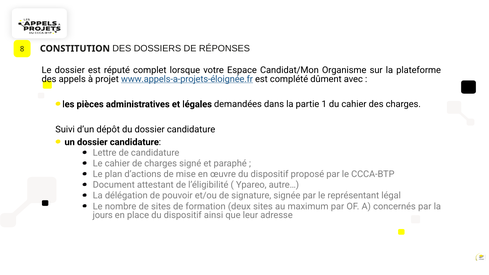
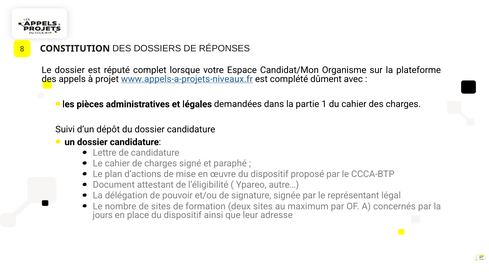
www.appels-a-projets-éloignée.fr: www.appels-a-projets-éloignée.fr -> www.appels-a-projets-niveaux.fr
